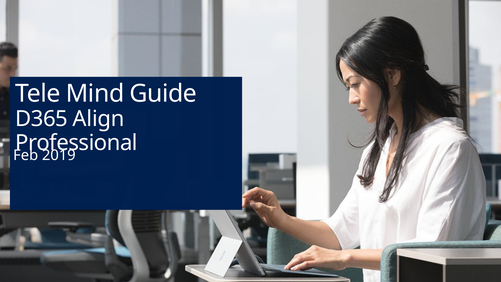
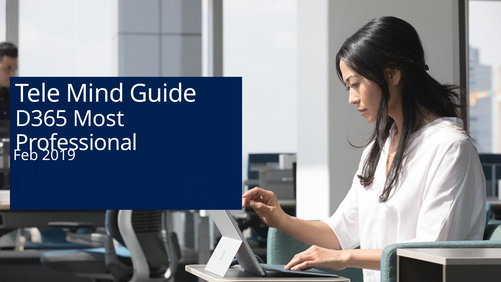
Align: Align -> Most
